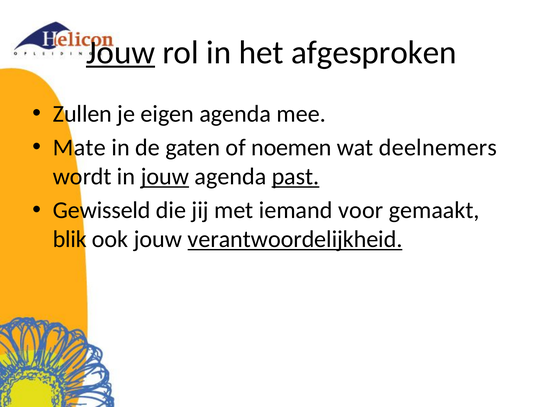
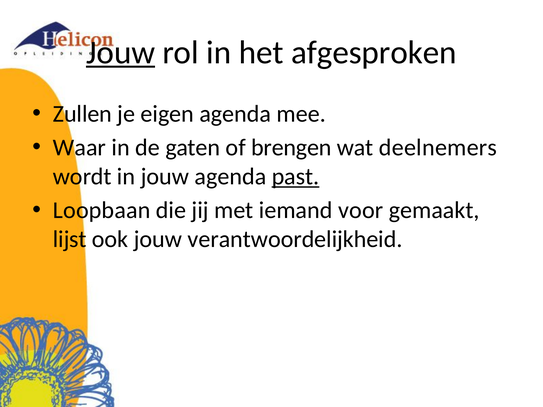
Mate: Mate -> Waar
noemen: noemen -> brengen
jouw at (165, 177) underline: present -> none
Gewisseld: Gewisseld -> Loopbaan
blik: blik -> lijst
verantwoordelijkheid underline: present -> none
